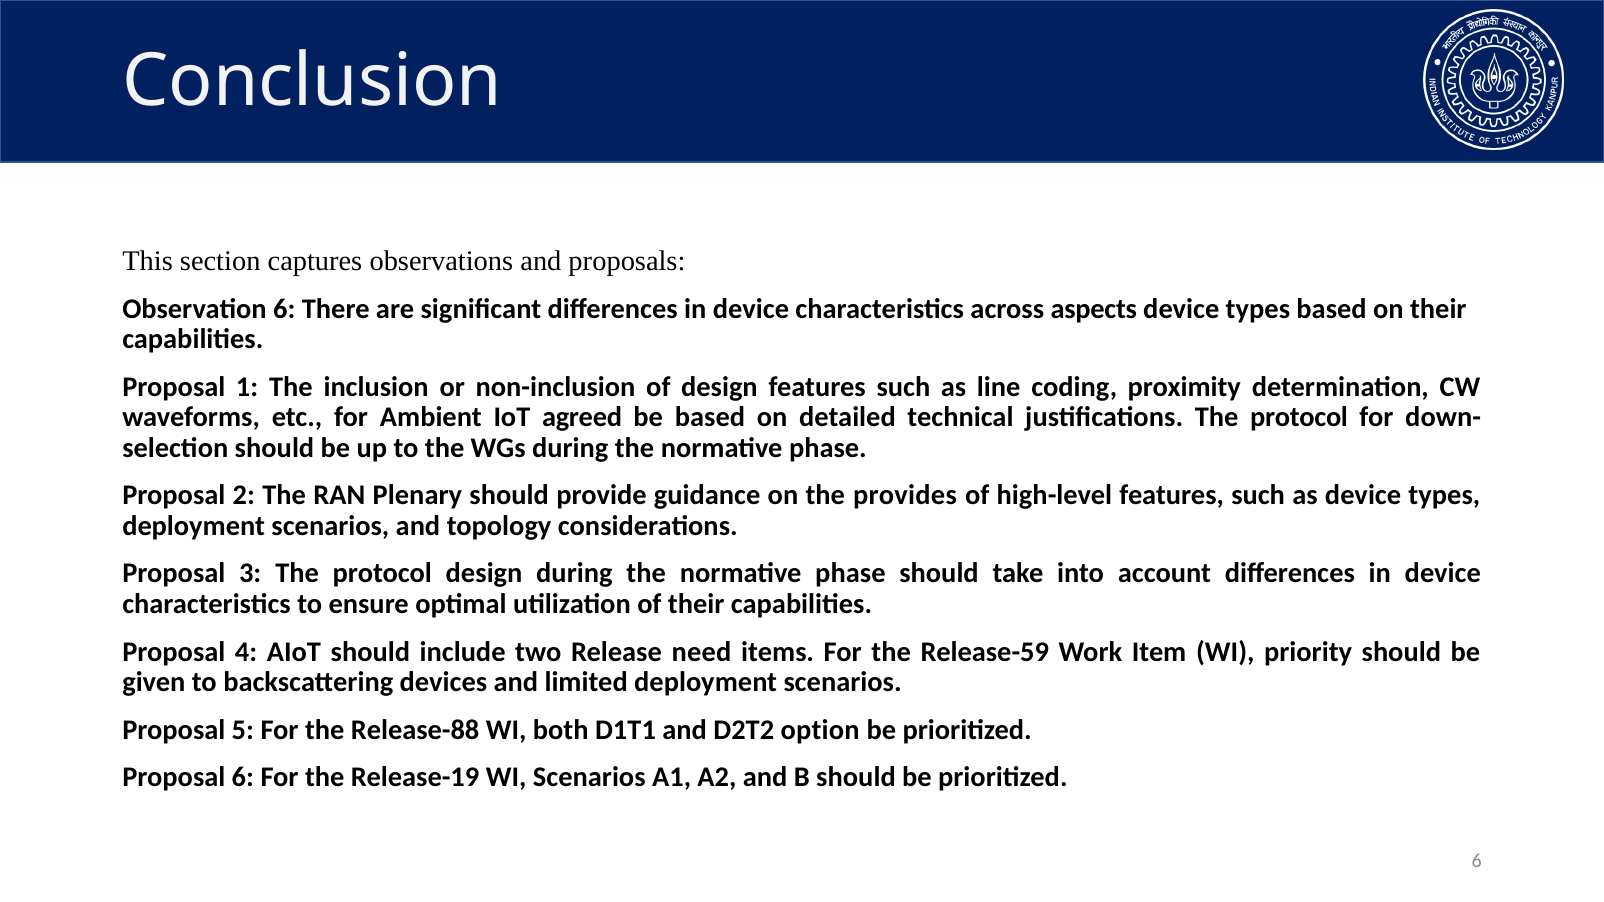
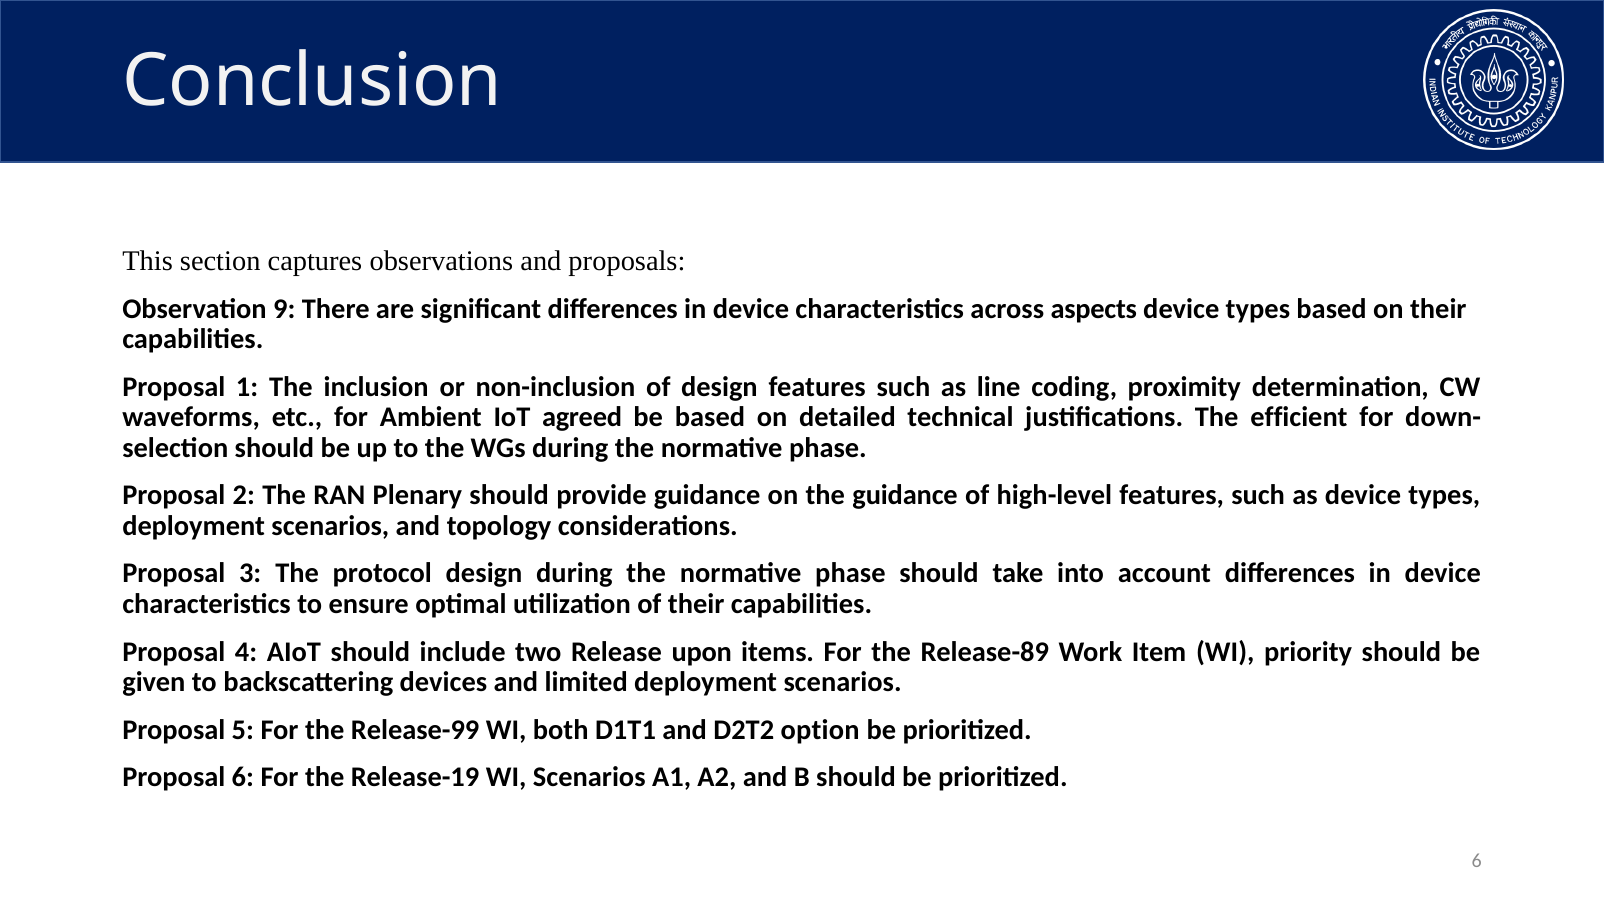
Observation 6: 6 -> 9
justifications The protocol: protocol -> efficient
the provides: provides -> guidance
need: need -> upon
Release-59: Release-59 -> Release-89
Release-88: Release-88 -> Release-99
